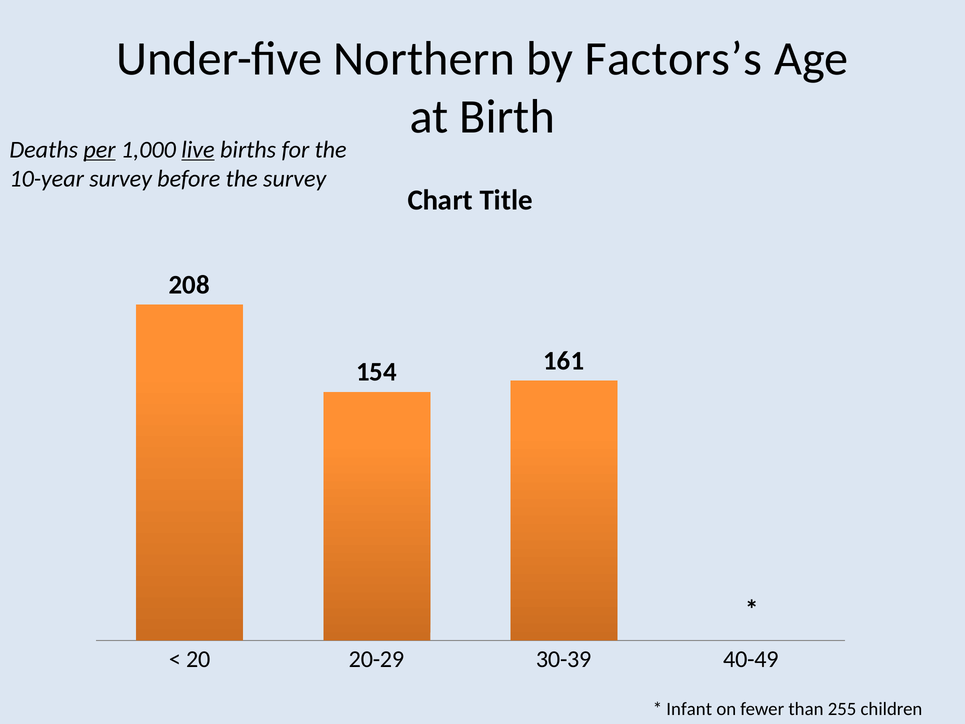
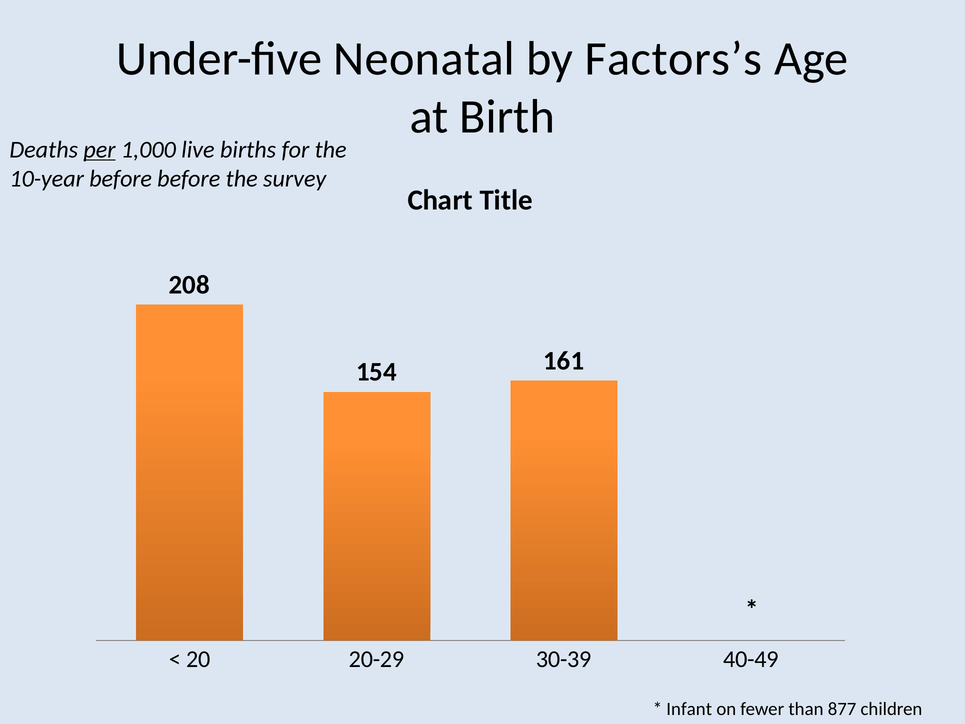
Northern: Northern -> Neonatal
live underline: present -> none
10-year survey: survey -> before
255: 255 -> 877
